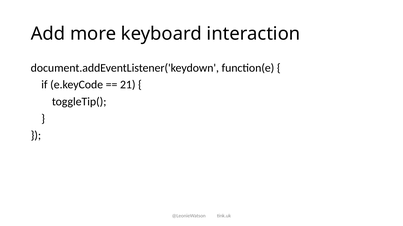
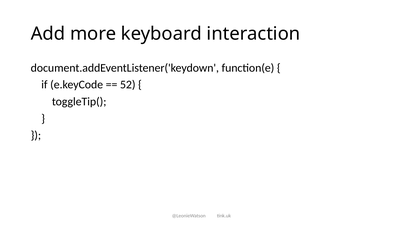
21: 21 -> 52
